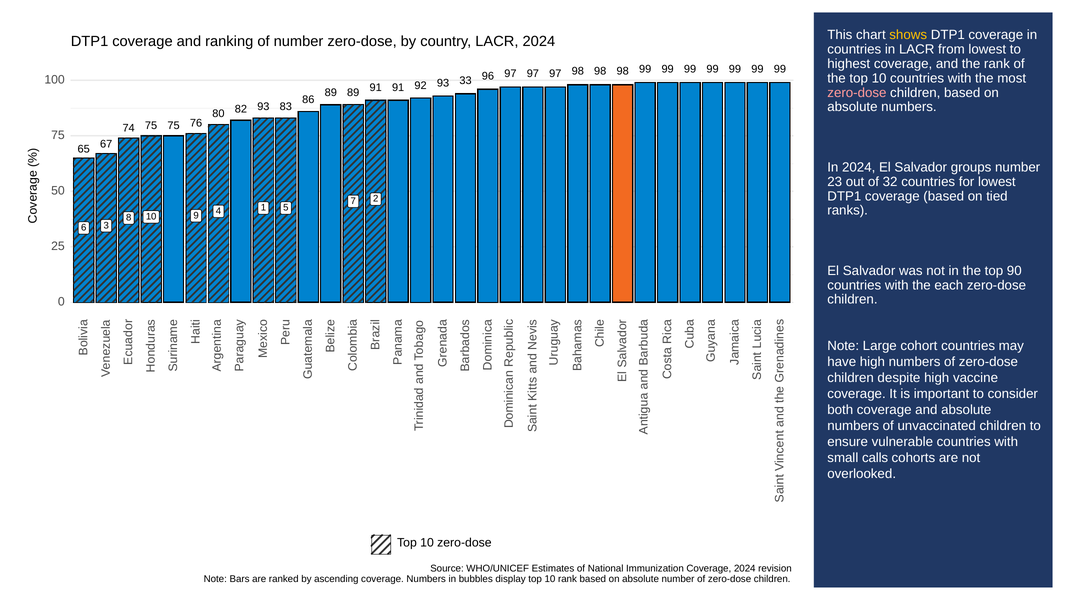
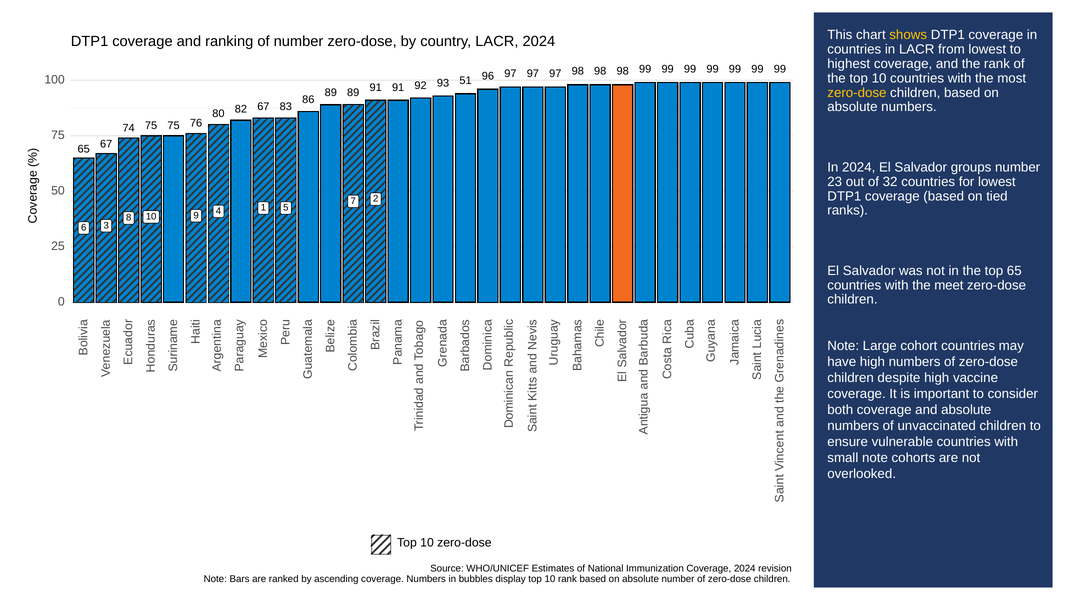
zero-dose at (857, 93) colour: pink -> yellow
33: 33 -> 51
82 93: 93 -> 67
top 90: 90 -> 65
each: each -> meet
small calls: calls -> note
